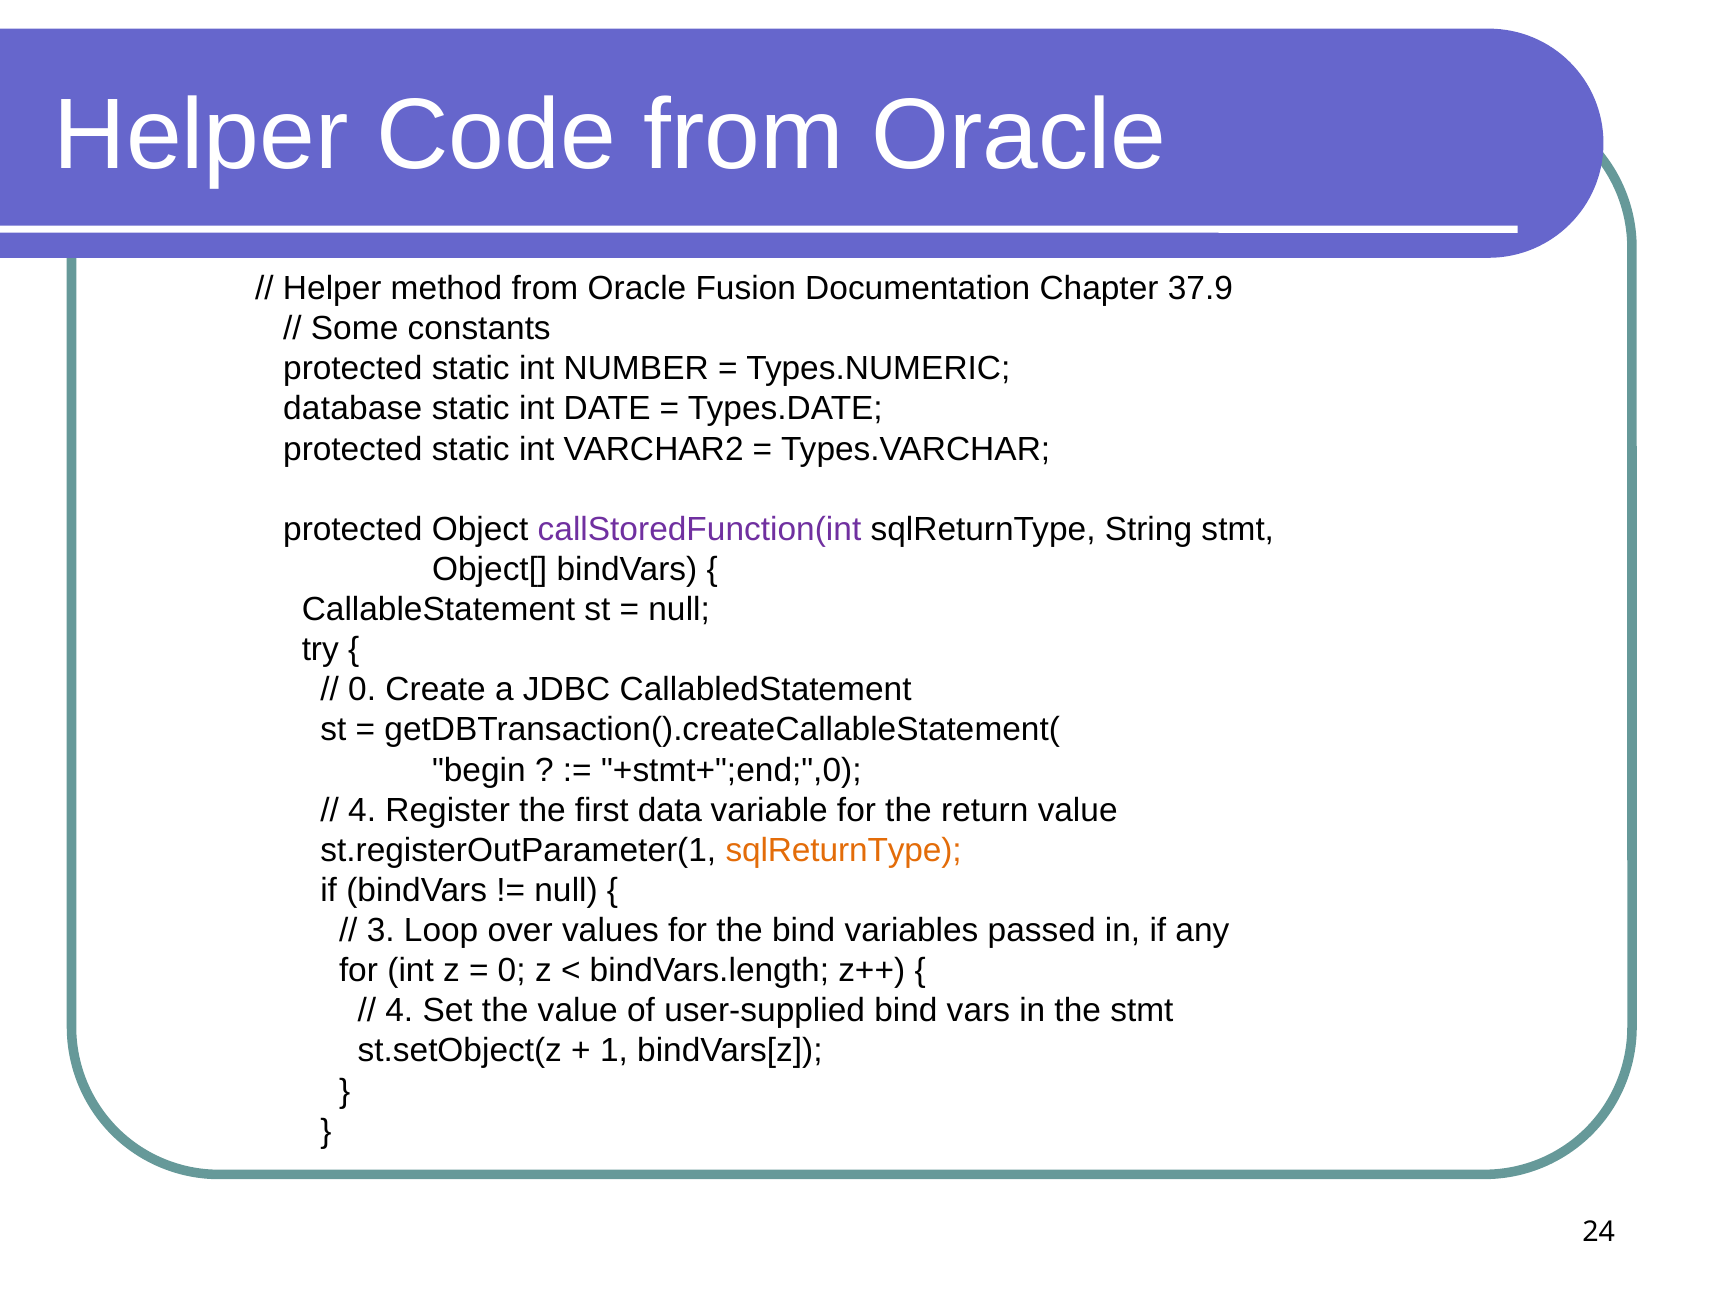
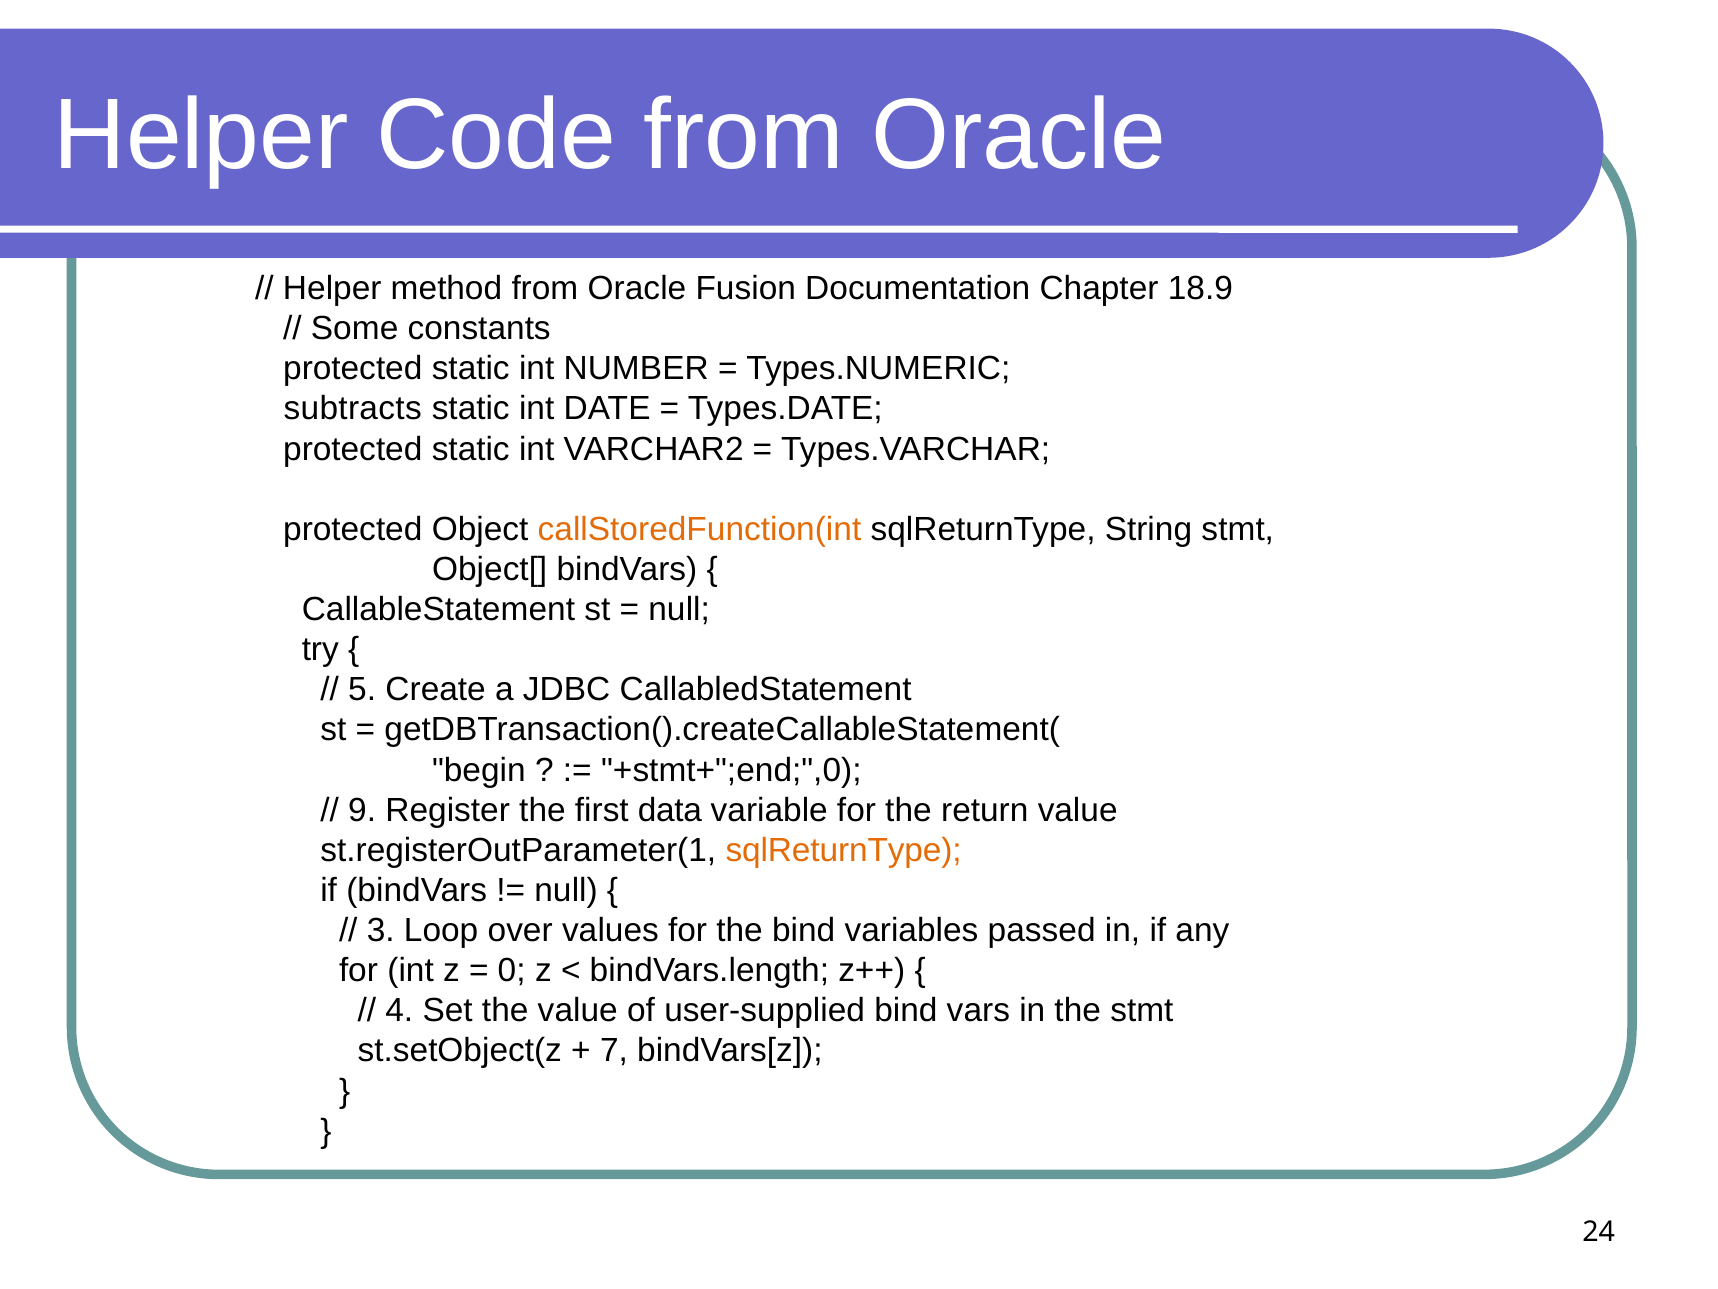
37.9: 37.9 -> 18.9
database: database -> subtracts
callStoredFunction(int colour: purple -> orange
0 at (362, 690): 0 -> 5
4 at (362, 810): 4 -> 9
1: 1 -> 7
